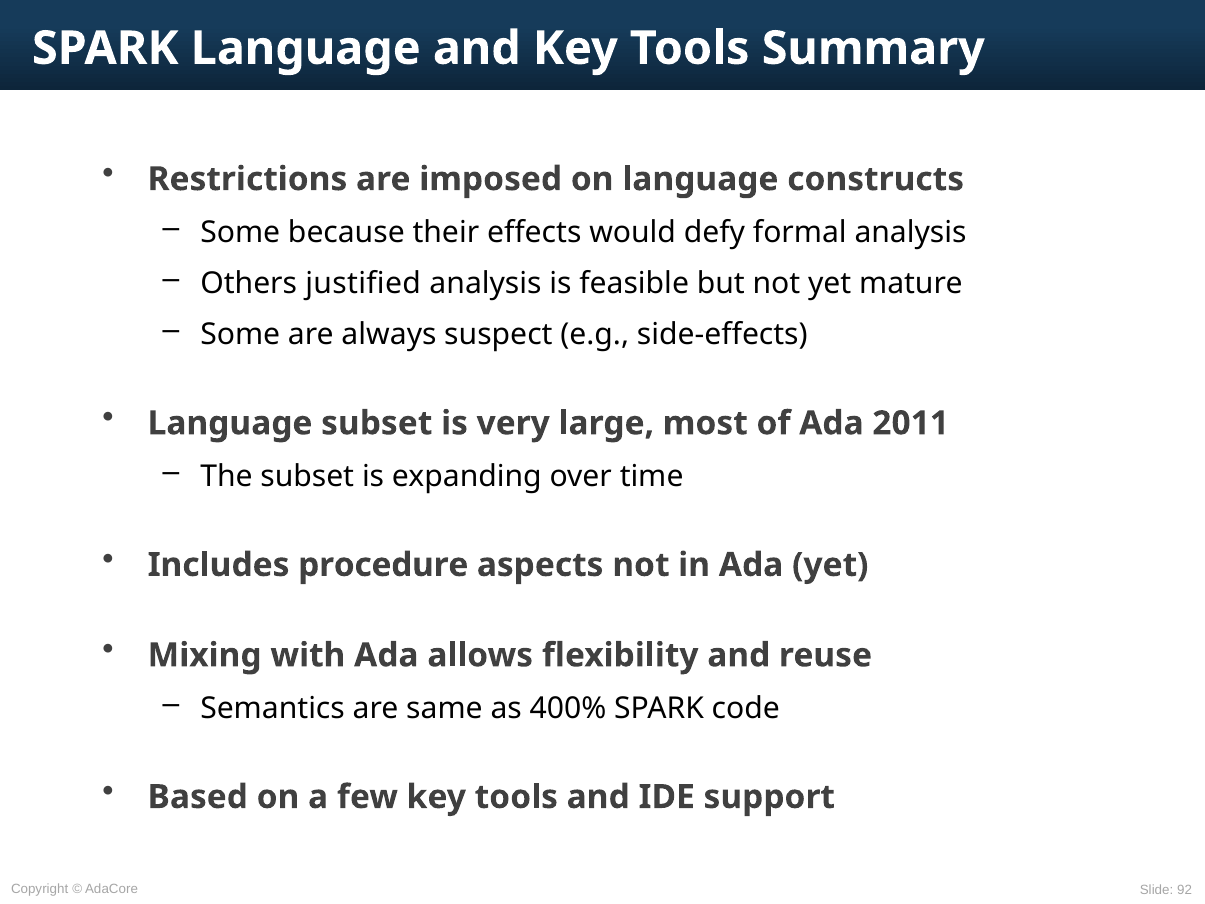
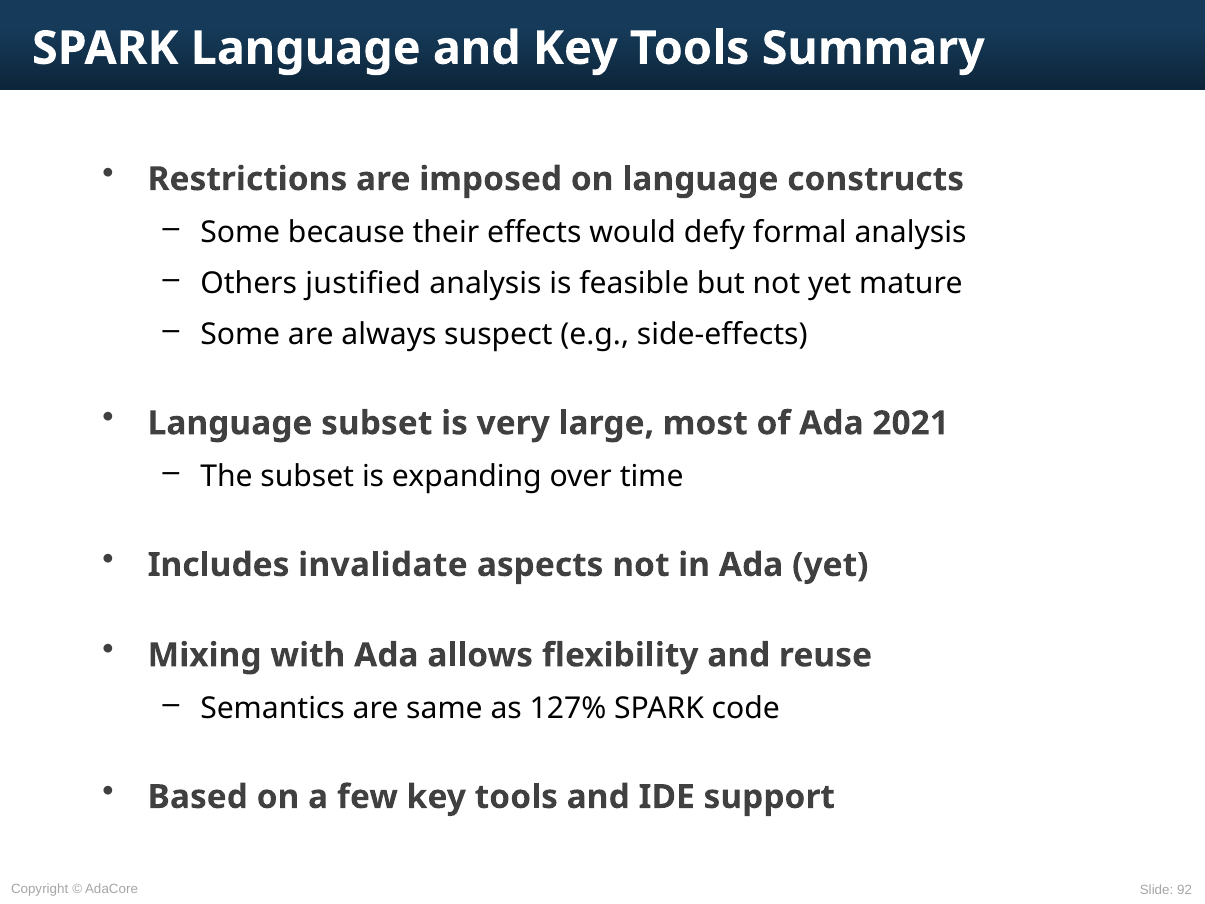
2011: 2011 -> 2021
procedure: procedure -> invalidate
400%: 400% -> 127%
